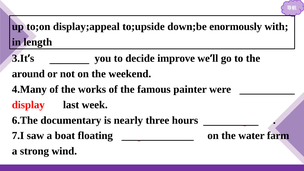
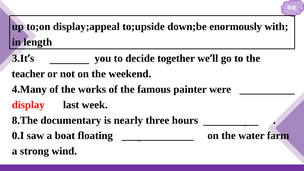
improve: improve -> together
around: around -> teacher
6.The: 6.The -> 8.The
7.I: 7.I -> 0.I
